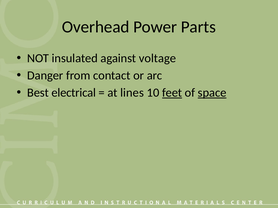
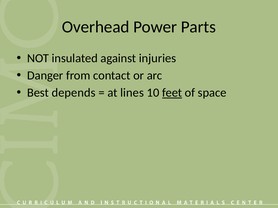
voltage: voltage -> injuries
electrical: electrical -> depends
space underline: present -> none
